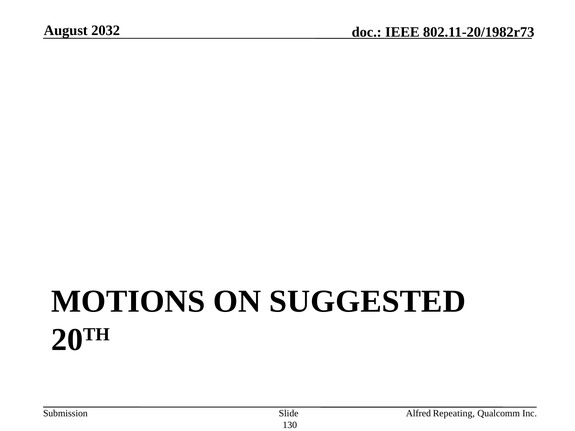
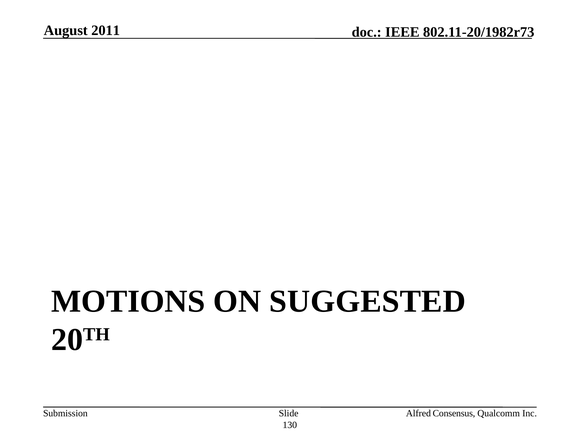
2032: 2032 -> 2011
Repeating: Repeating -> Consensus
